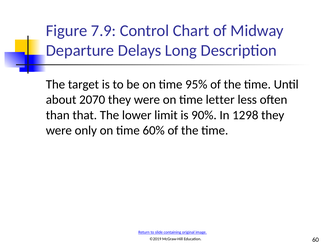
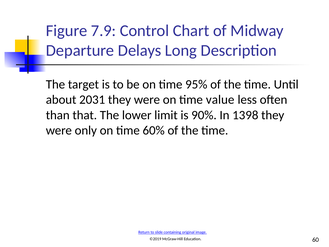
2070: 2070 -> 2031
letter: letter -> value
12: 12 -> 13
